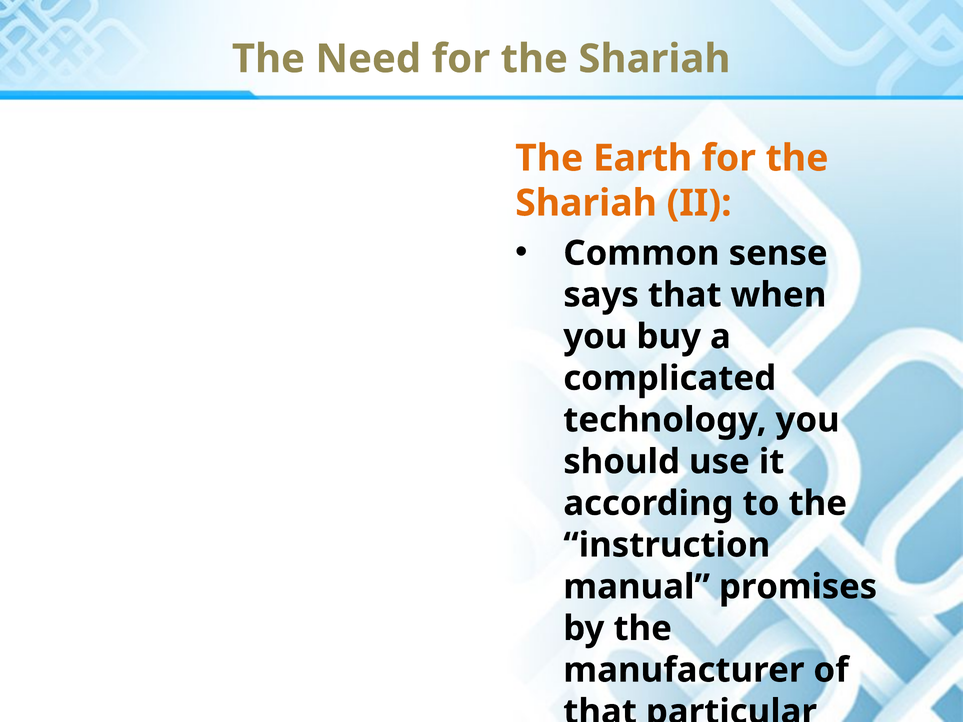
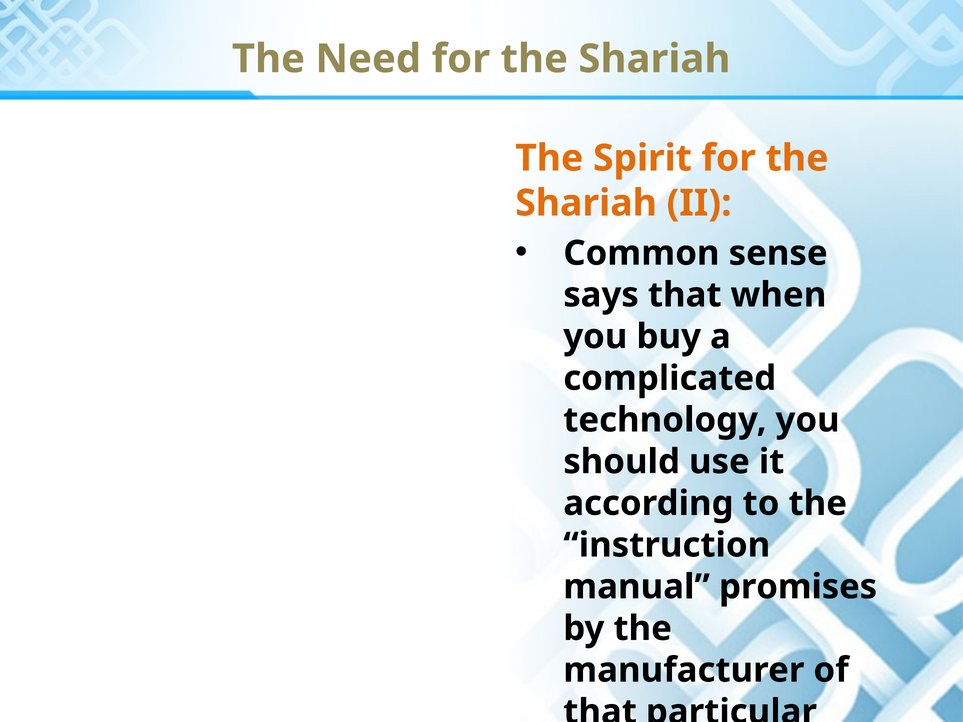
Earth: Earth -> Spirit
